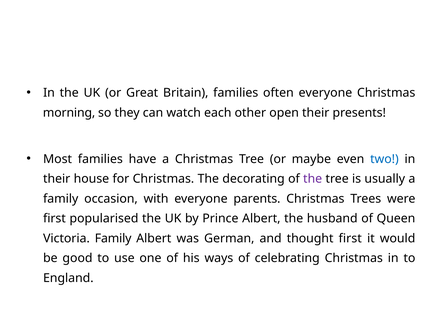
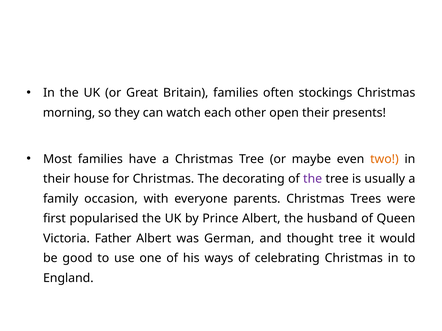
often everyone: everyone -> stockings
two colour: blue -> orange
Victoria Family: Family -> Father
thought first: first -> tree
